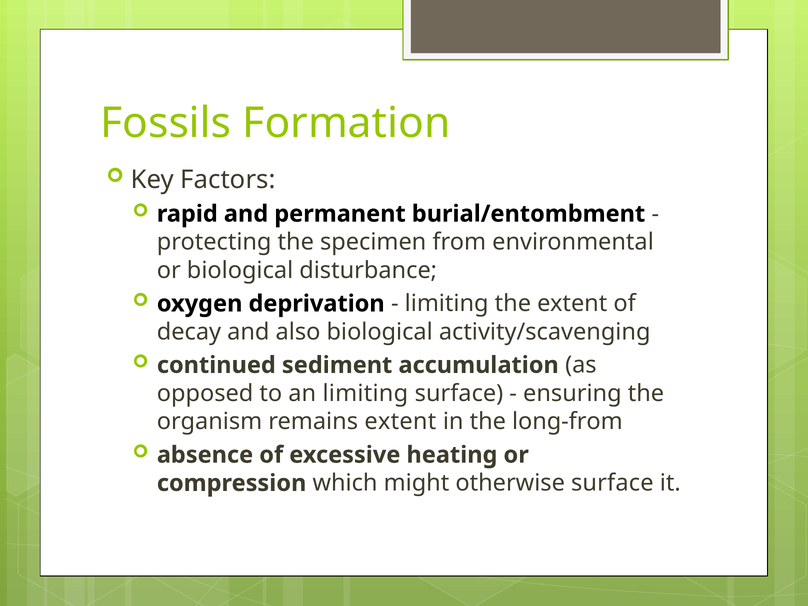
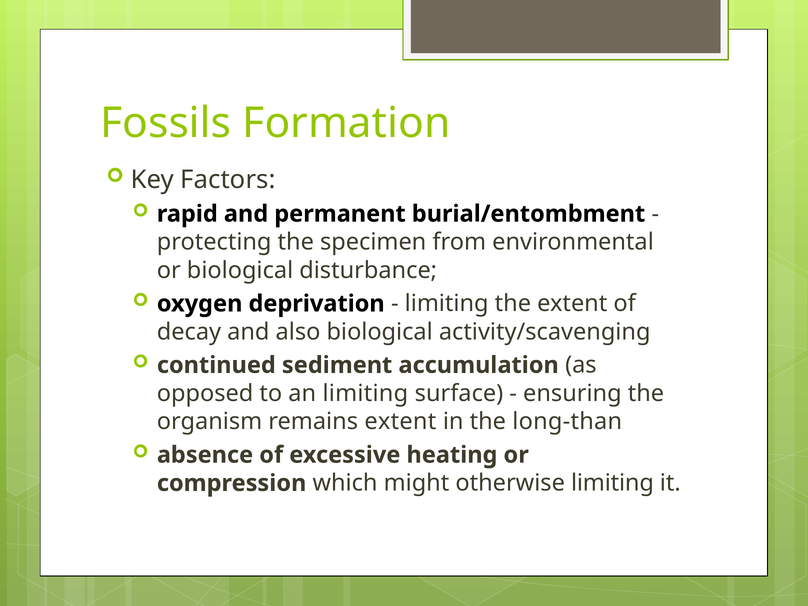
long-from: long-from -> long-than
otherwise surface: surface -> limiting
